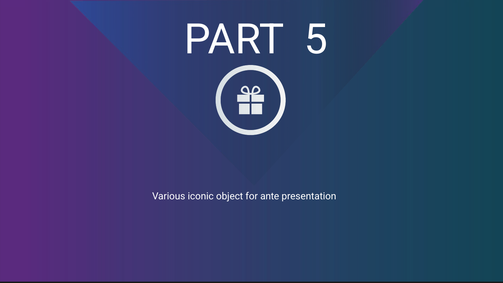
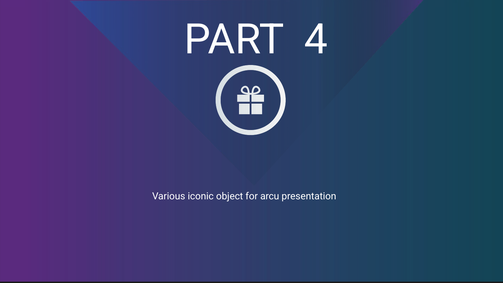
5: 5 -> 4
ante: ante -> arcu
